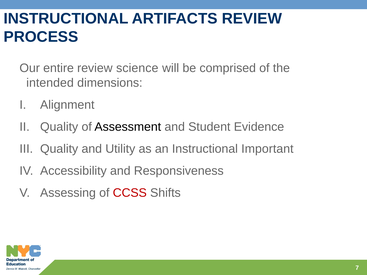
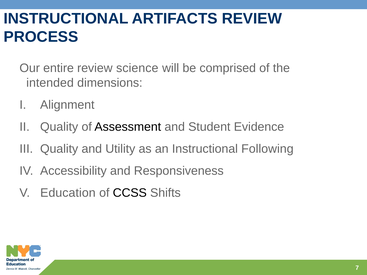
Important: Important -> Following
Assessing: Assessing -> Education
CCSS colour: red -> black
